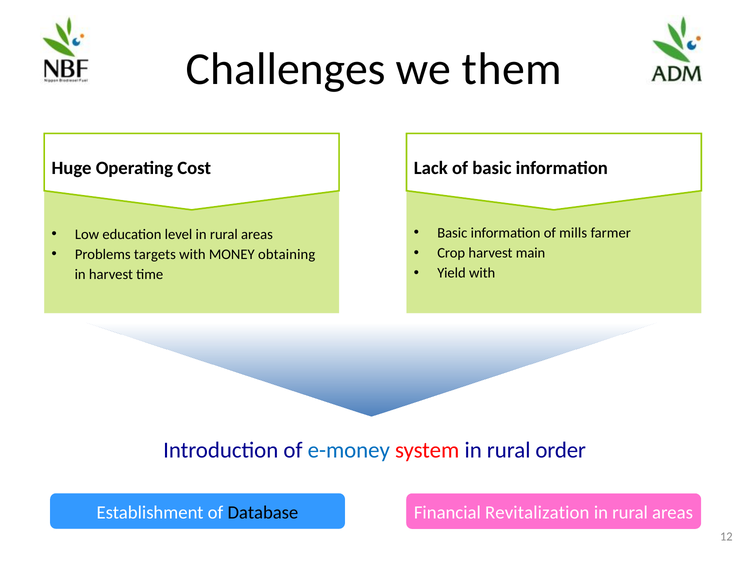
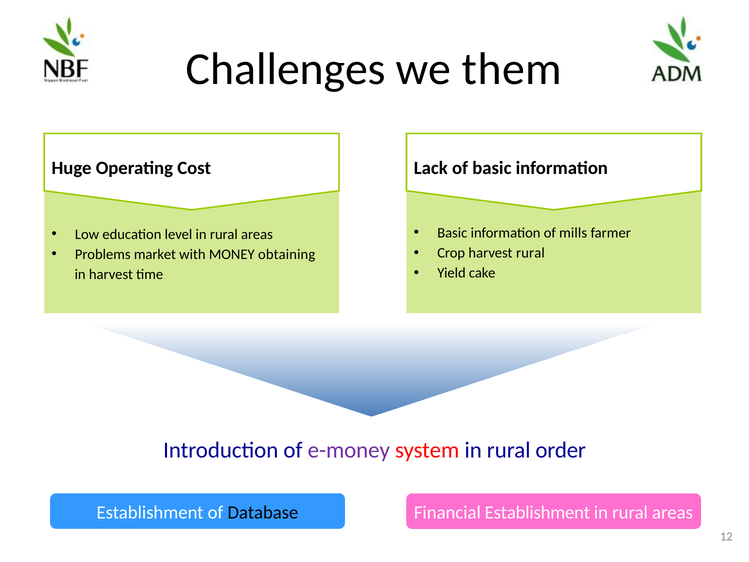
harvest main: main -> rural
targets: targets -> market
Yield with: with -> cake
e-money colour: blue -> purple
Financial Revitalization: Revitalization -> Establishment
